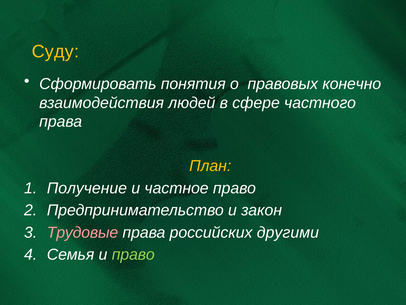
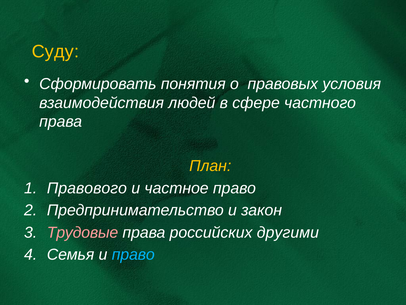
конечно: конечно -> условия
Получение: Получение -> Правового
право at (133, 254) colour: light green -> light blue
